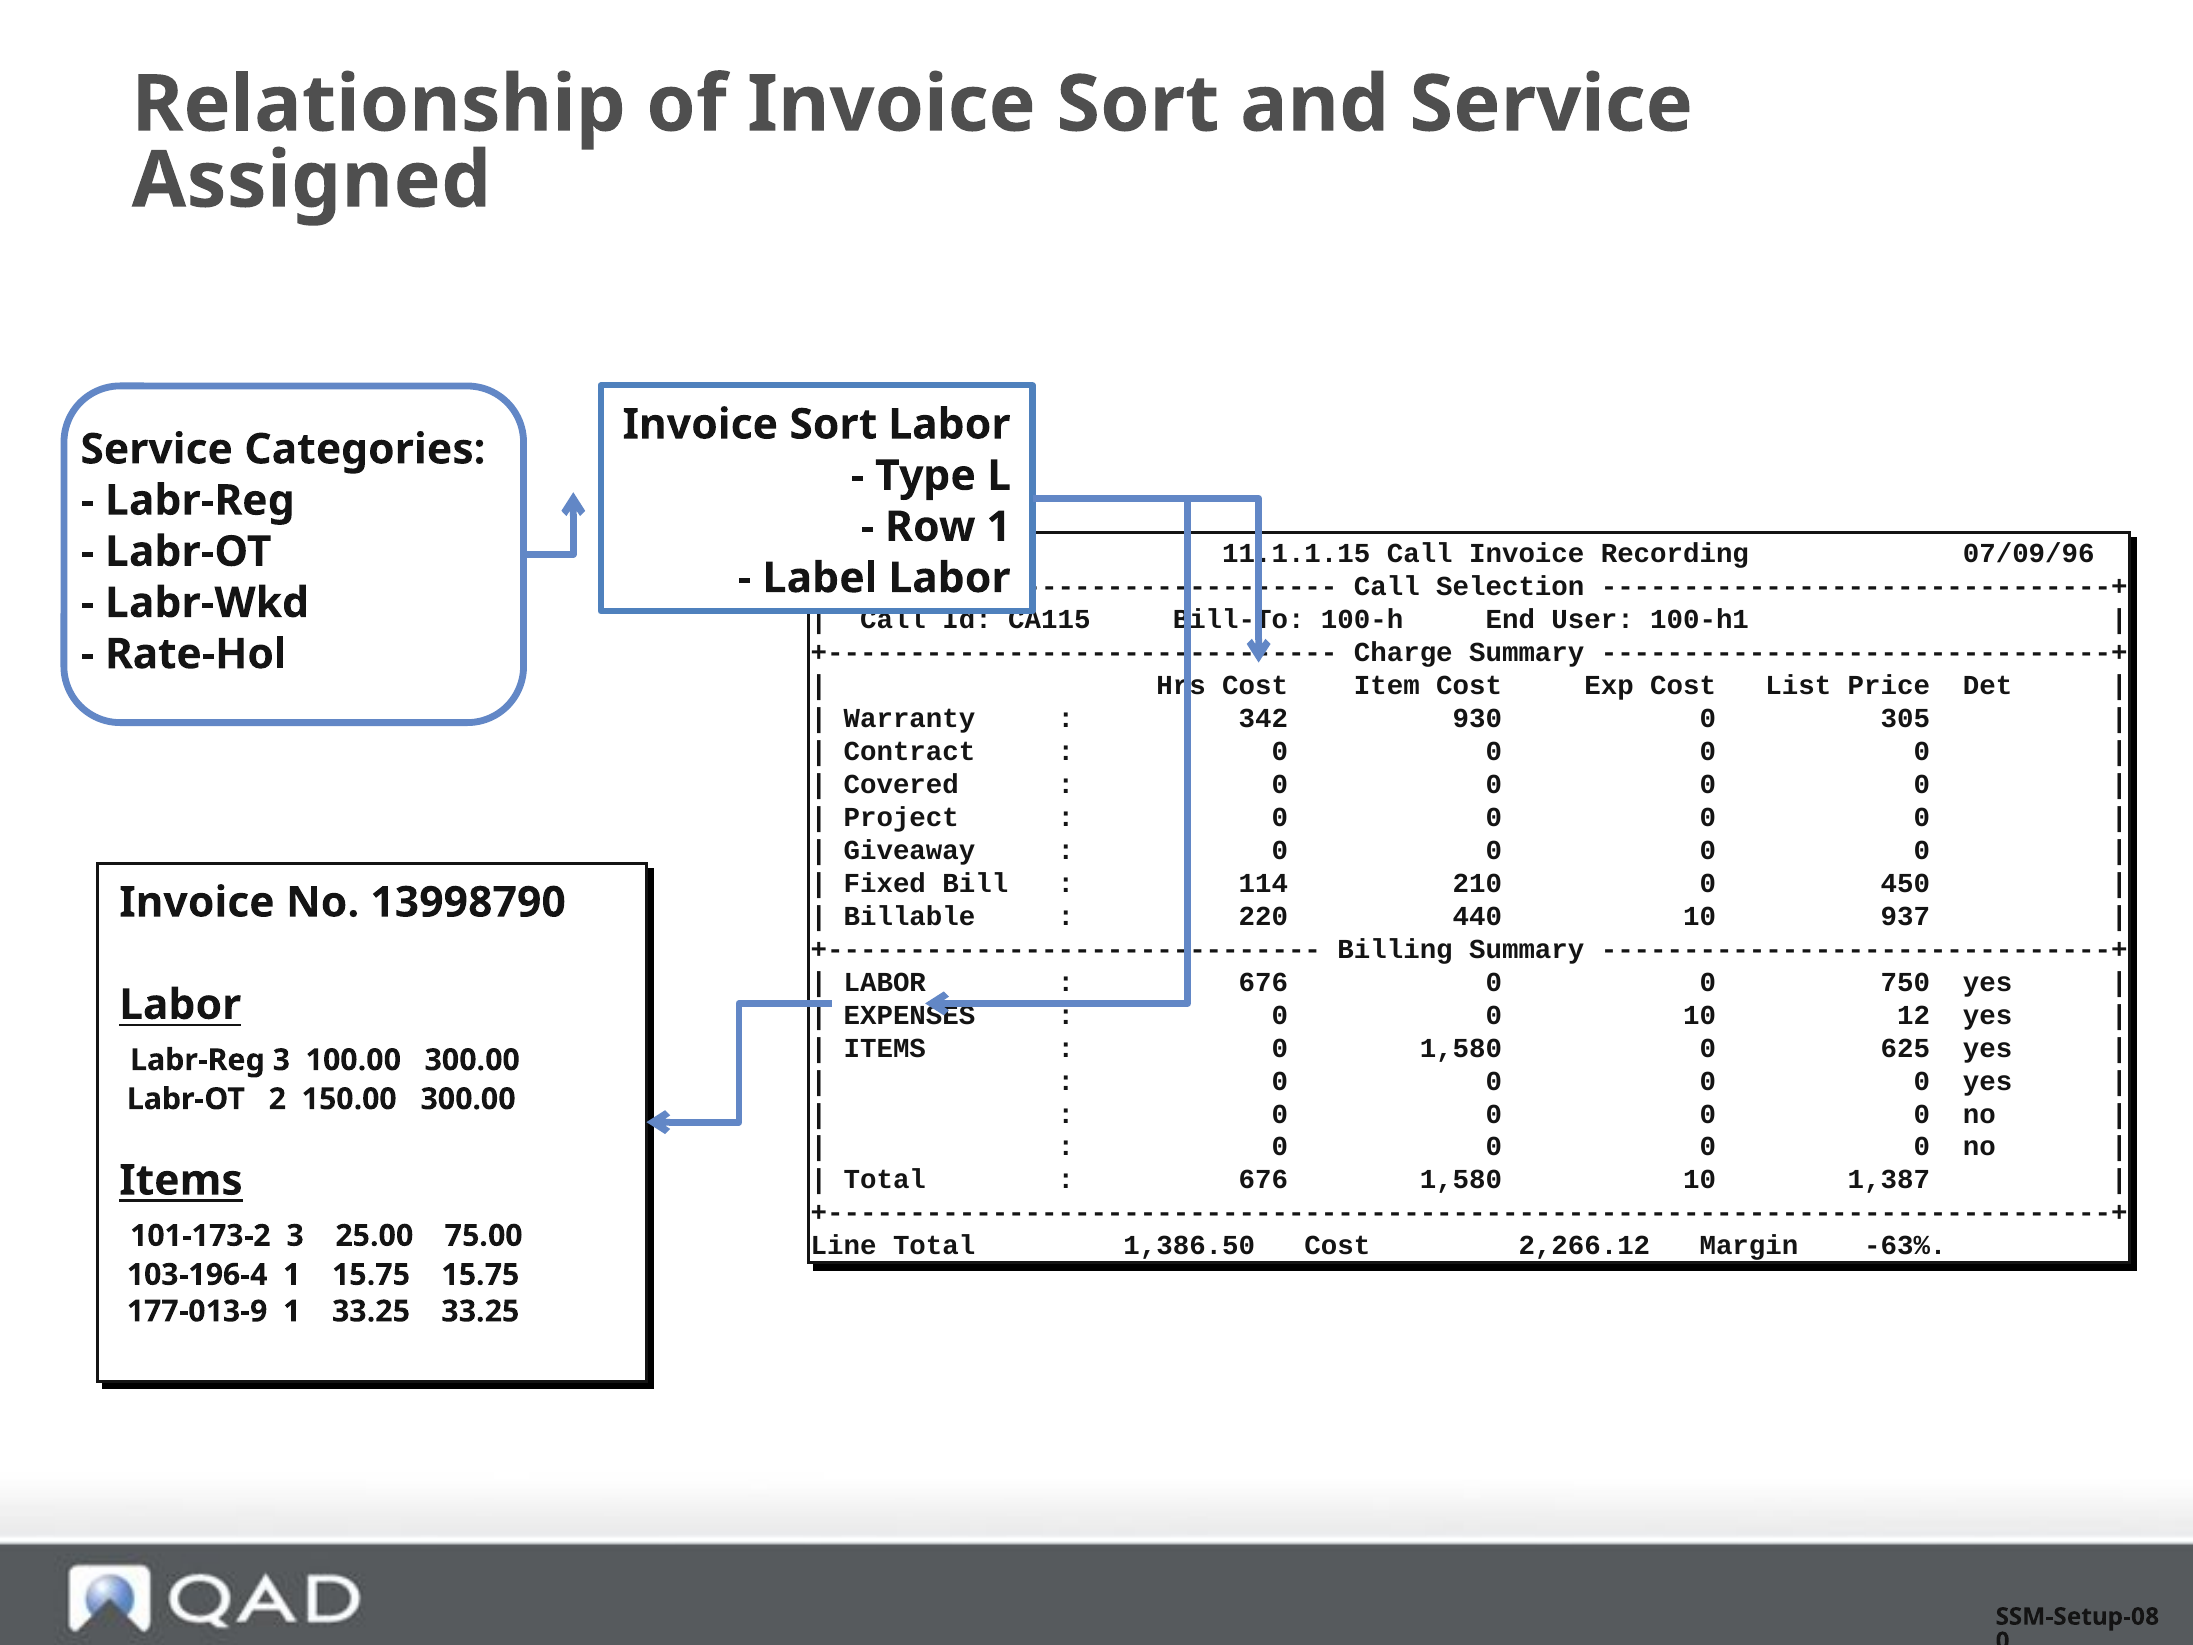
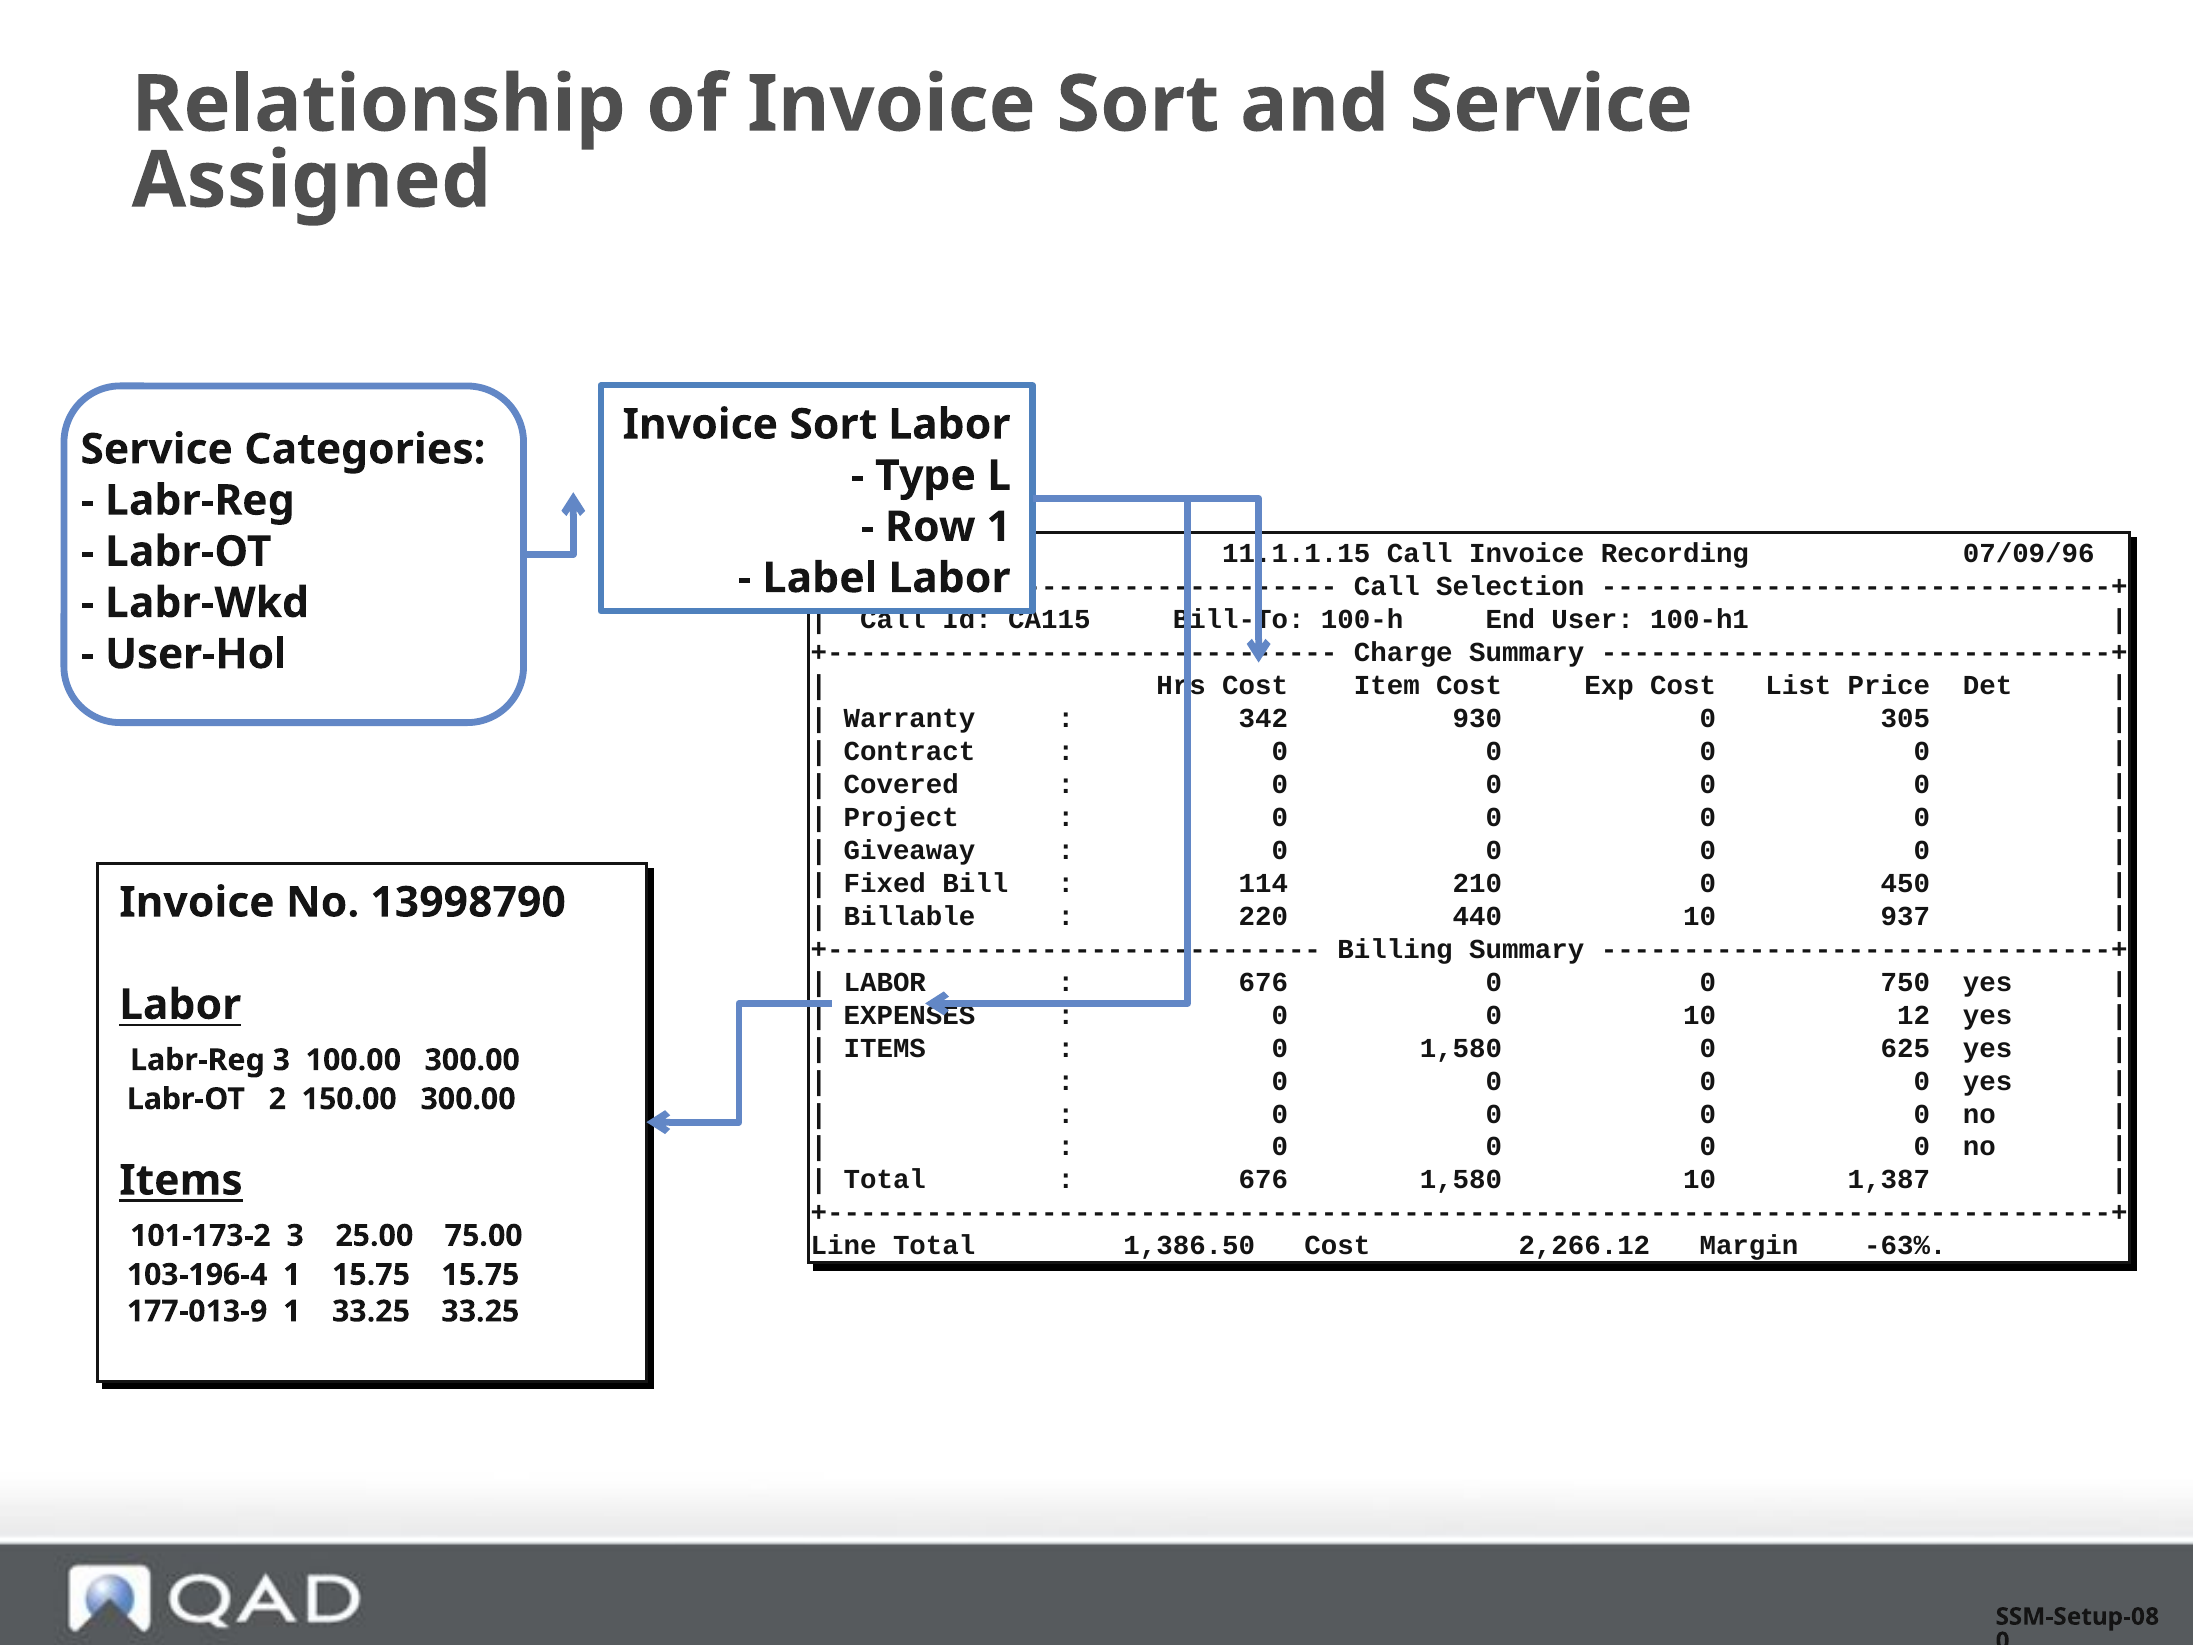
Rate-Hol: Rate-Hol -> User-Hol
